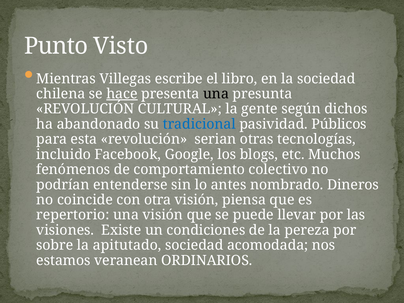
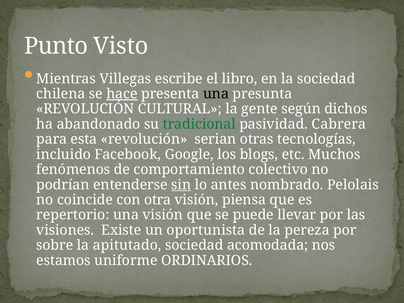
tradicional colour: blue -> green
Públicos: Públicos -> Cabrera
sin underline: none -> present
Dineros: Dineros -> Pelolais
condiciones: condiciones -> oportunista
veranean: veranean -> uniforme
